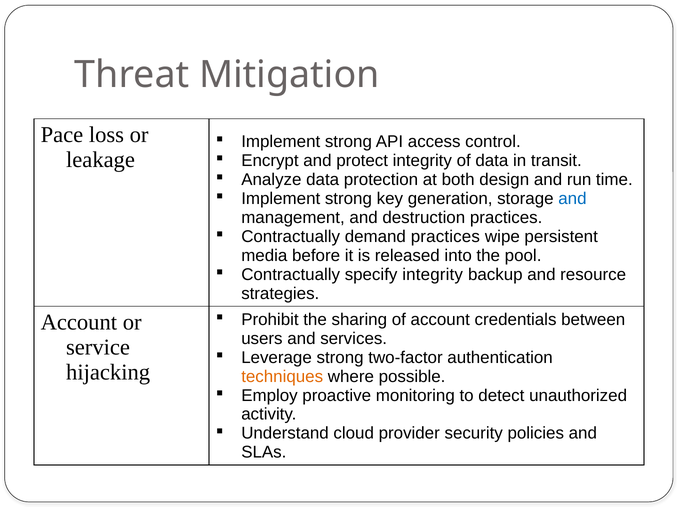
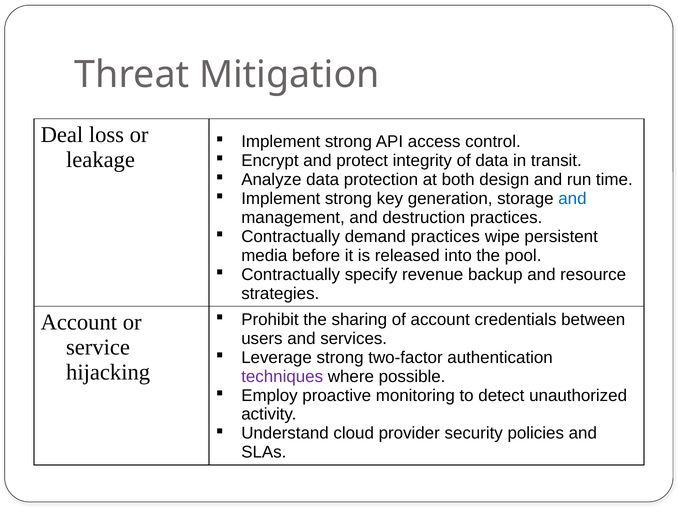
Pace: Pace -> Deal
specify integrity: integrity -> revenue
techniques colour: orange -> purple
